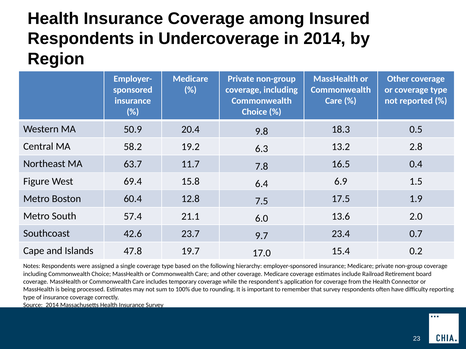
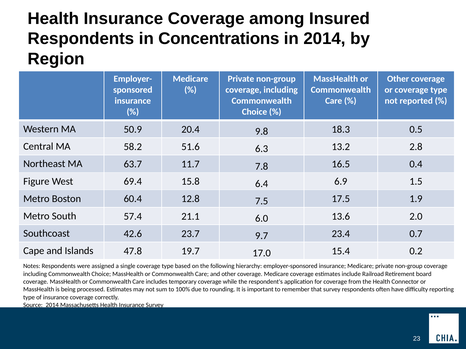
Undercoverage: Undercoverage -> Concentrations
19.2: 19.2 -> 51.6
